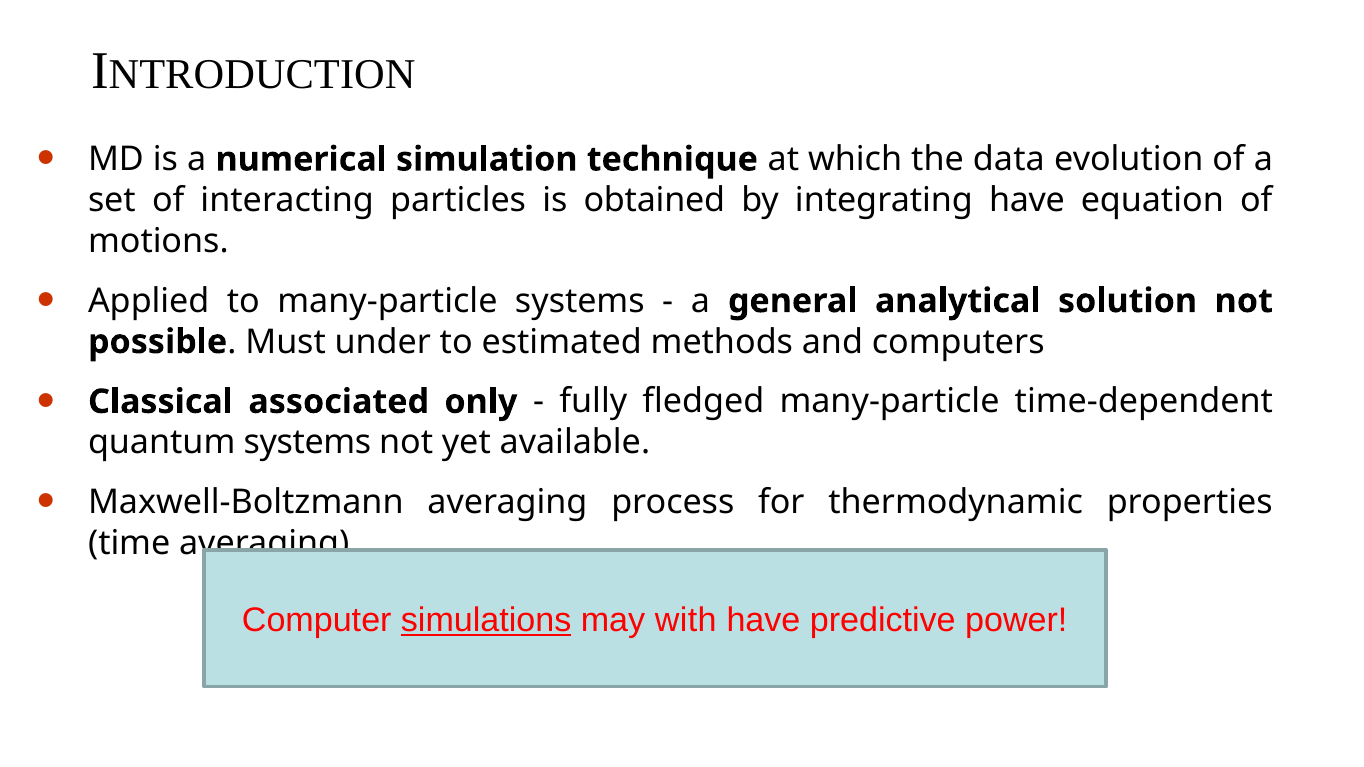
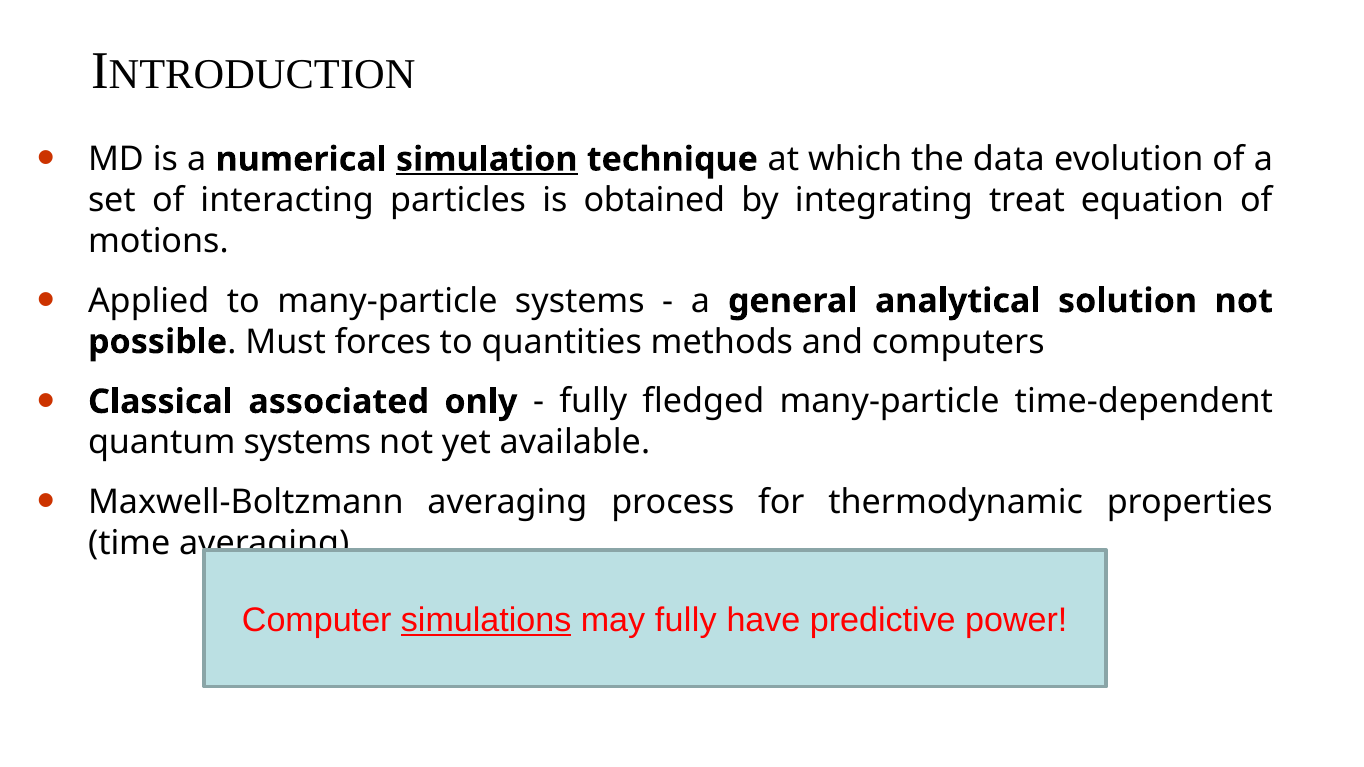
simulation underline: none -> present
integrating have: have -> treat
under: under -> forces
estimated: estimated -> quantities
may with: with -> fully
